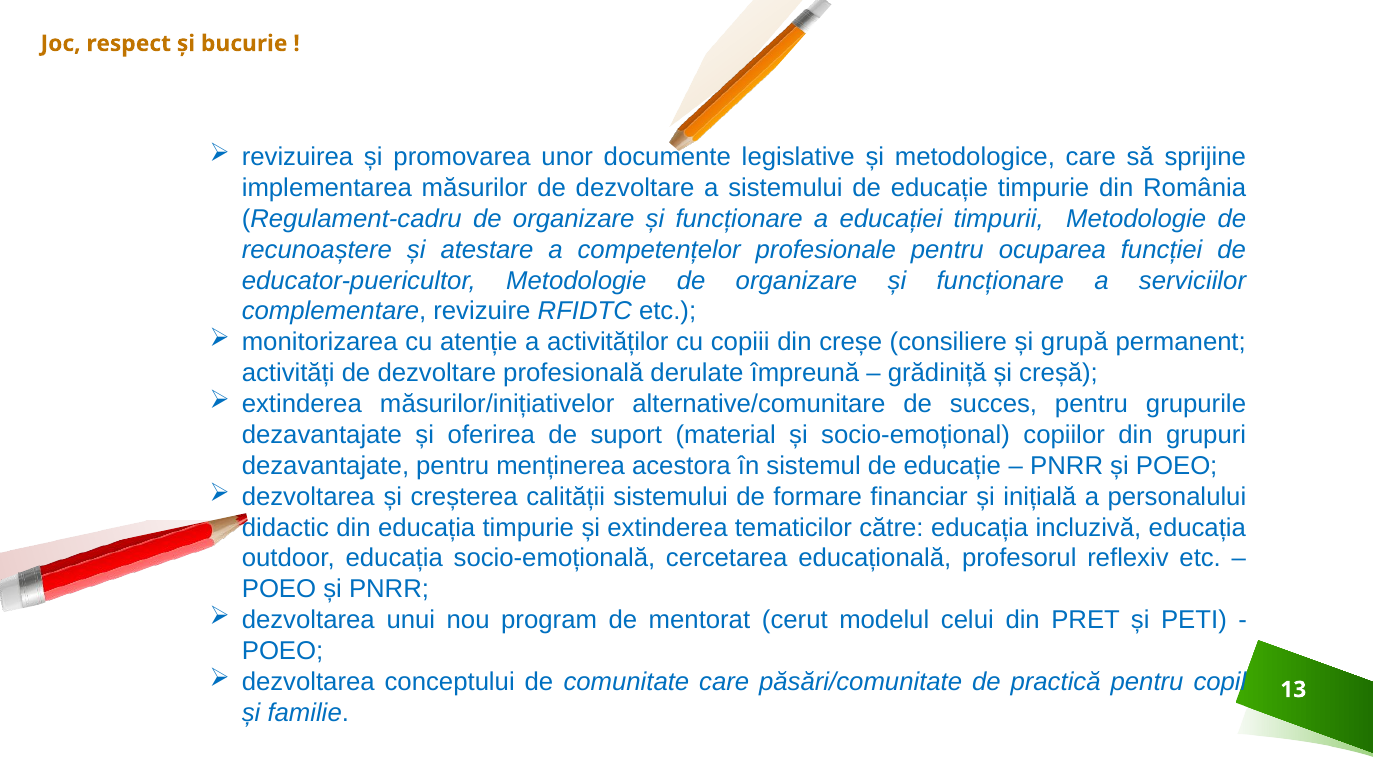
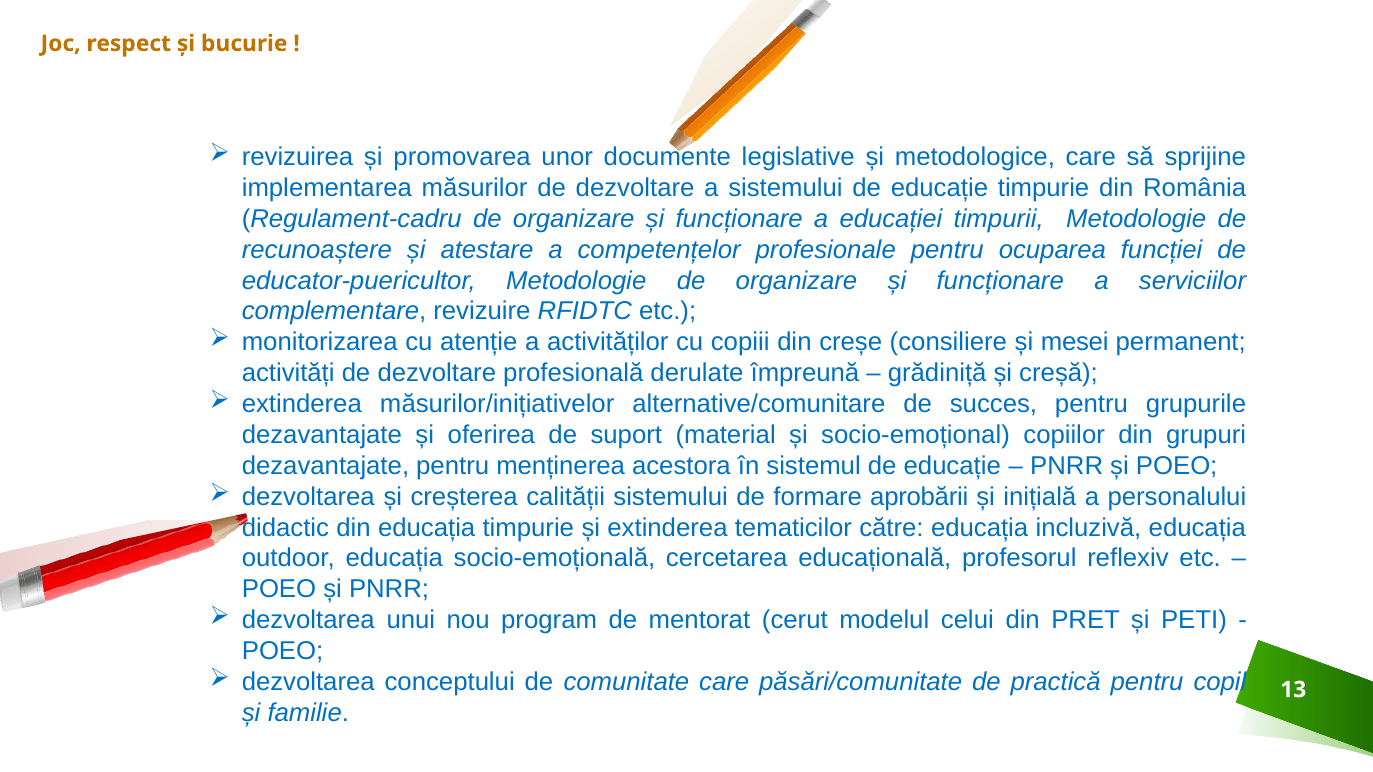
grupă: grupă -> mesei
financiar: financiar -> aprobării
